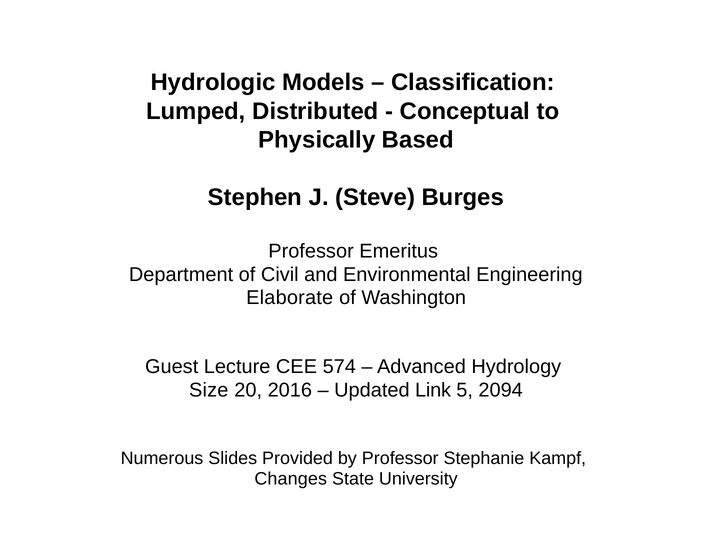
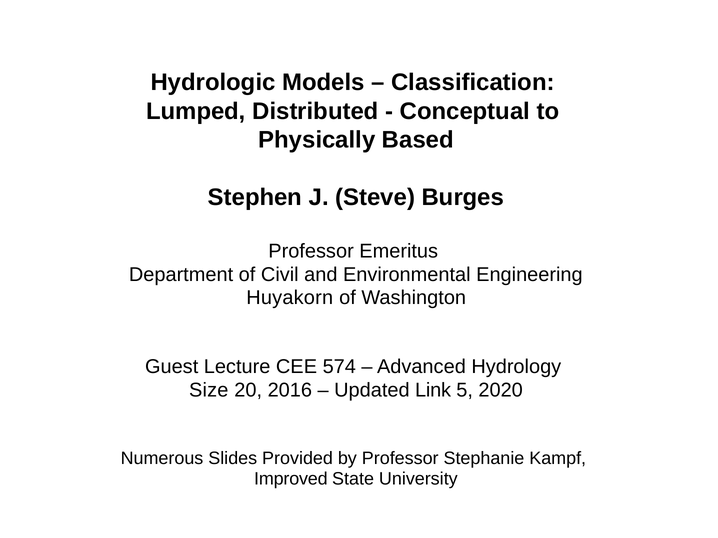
Elaborate: Elaborate -> Huyakorn
2094: 2094 -> 2020
Changes: Changes -> Improved
